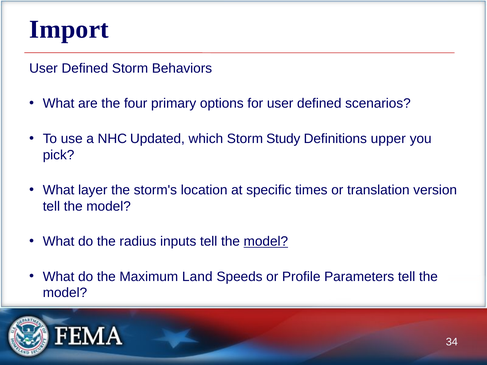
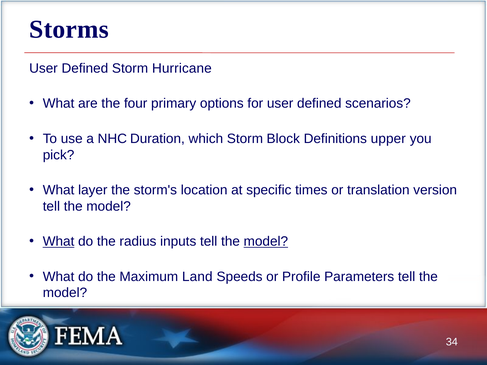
Import: Import -> Storms
Behaviors: Behaviors -> Hurricane
Updated: Updated -> Duration
Study: Study -> Block
What at (59, 242) underline: none -> present
